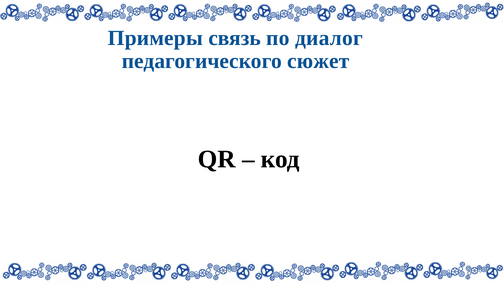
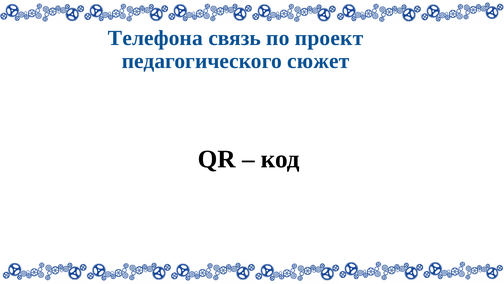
Примеры: Примеры -> Телефона
диалог: диалог -> проект
